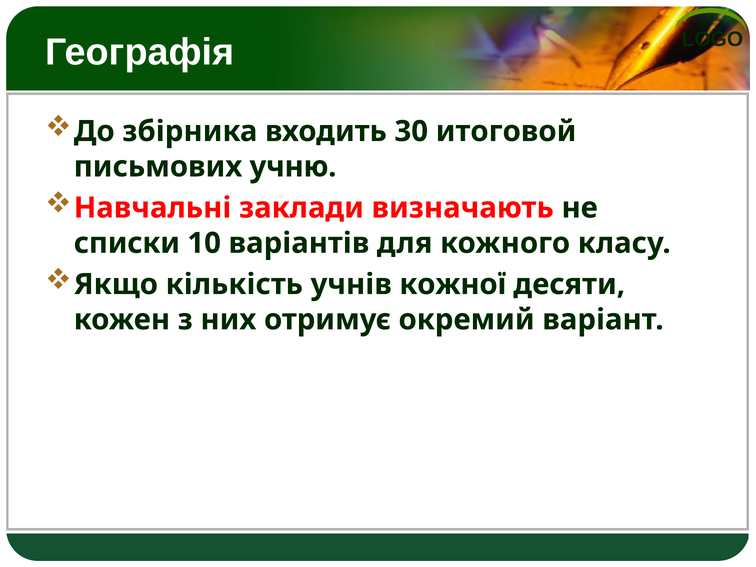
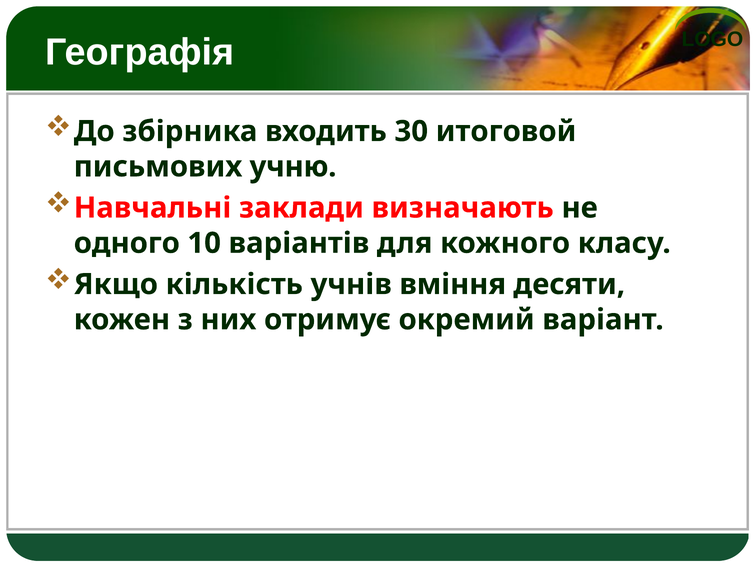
списки: списки -> одного
кожної: кожної -> вміння
